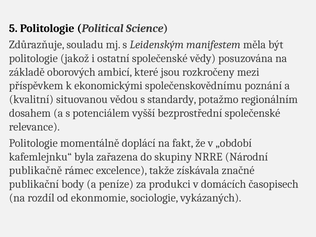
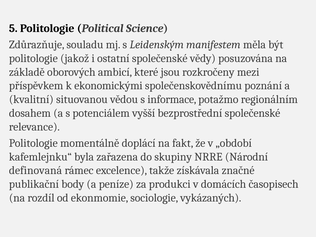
standardy: standardy -> informace
publikačně: publikačně -> definovaná
